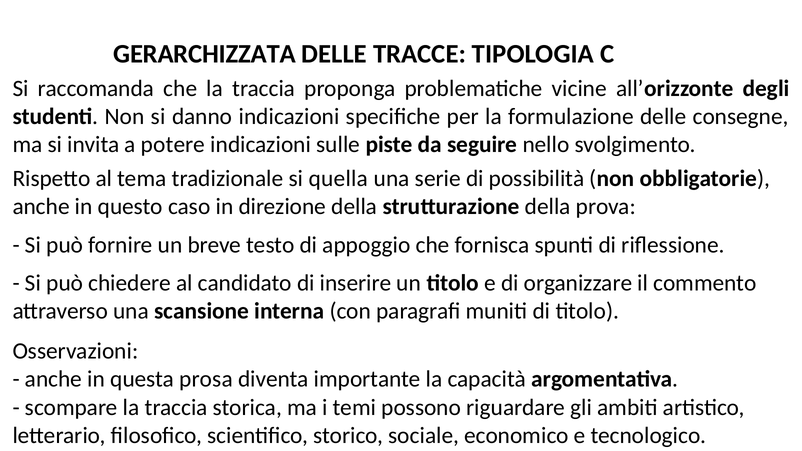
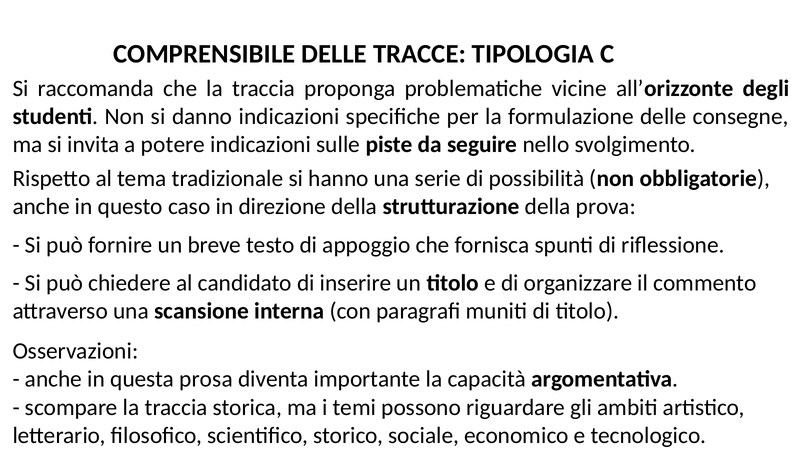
GERARCHIZZATA: GERARCHIZZATA -> COMPRENSIBILE
quella: quella -> hanno
